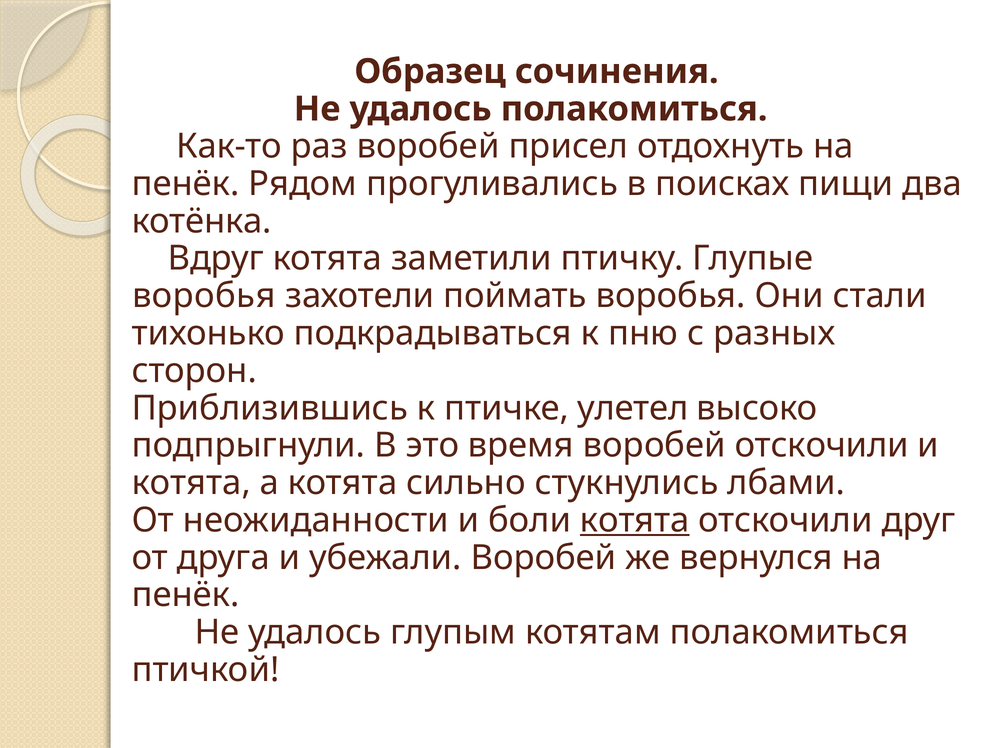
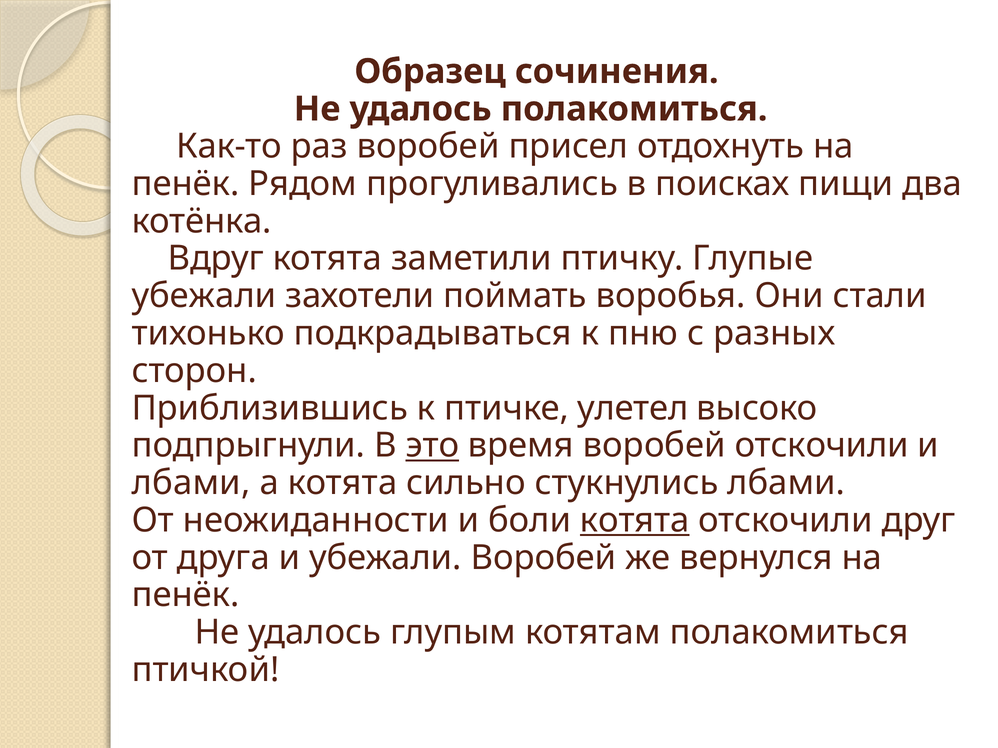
воробья at (204, 296): воробья -> убежали
это underline: none -> present
котята at (191, 483): котята -> лбами
